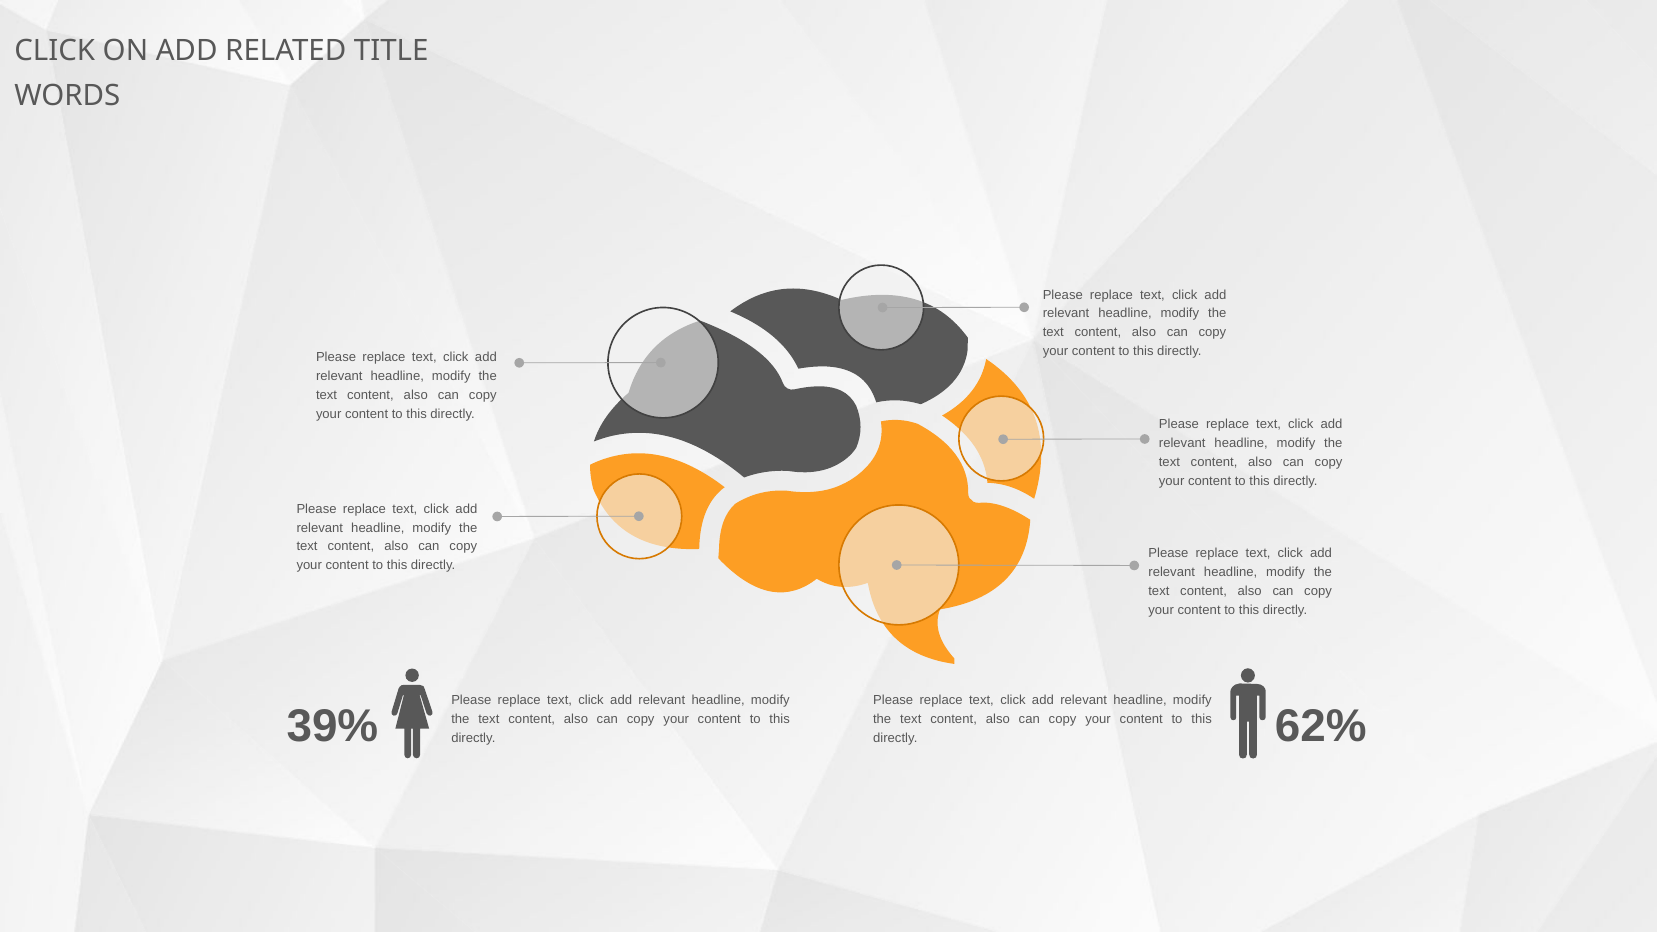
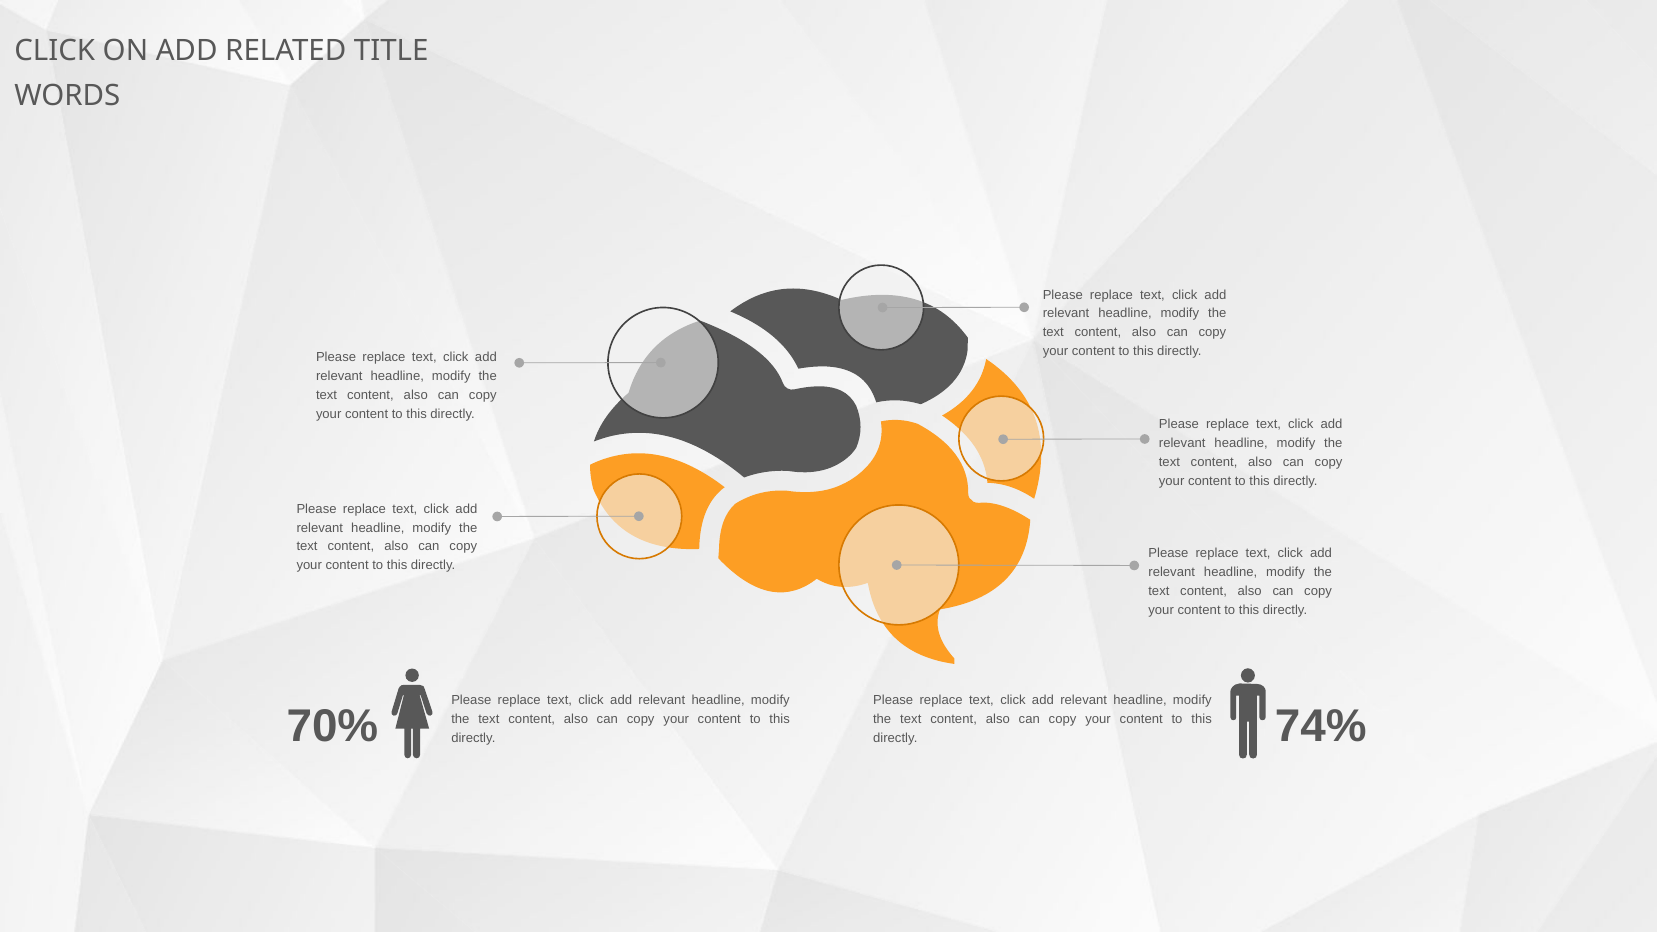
39%: 39% -> 70%
62%: 62% -> 74%
